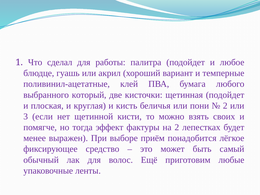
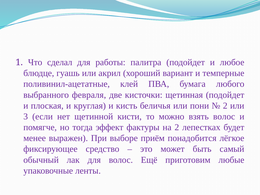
который: который -> февраля
взять своих: своих -> волос
